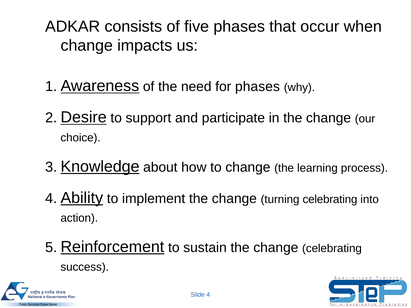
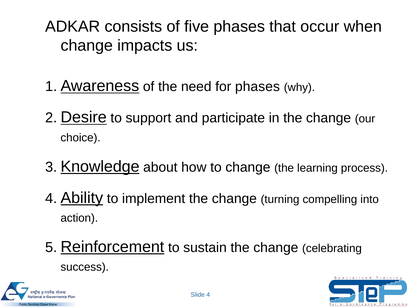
turning celebrating: celebrating -> compelling
